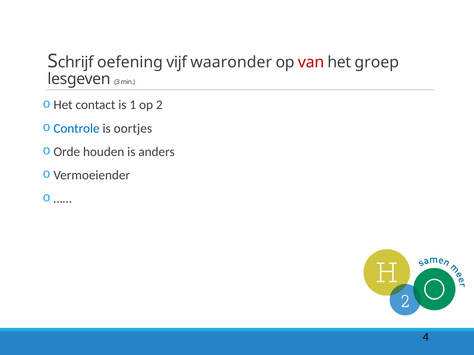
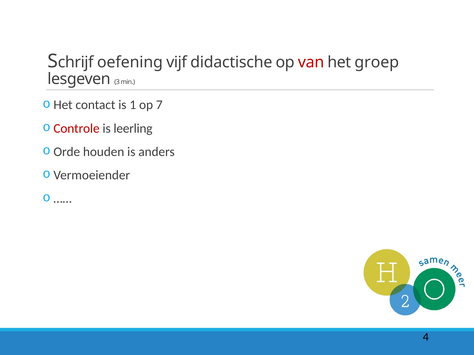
waaronder: waaronder -> didactische
2: 2 -> 7
Controle colour: blue -> red
oortjes: oortjes -> leerling
